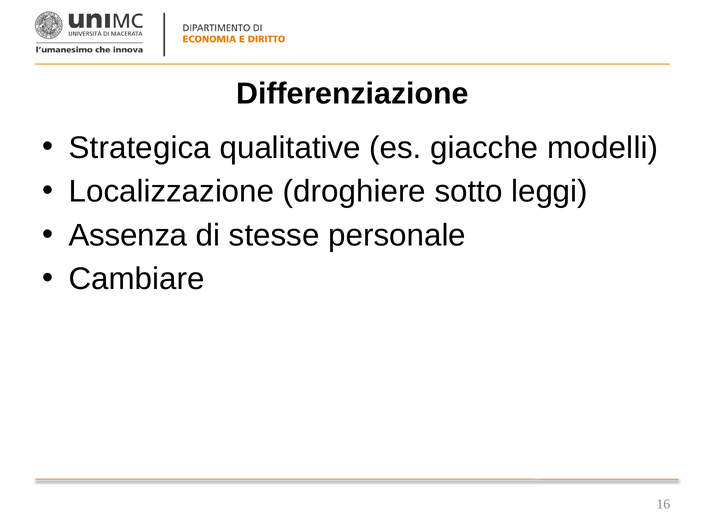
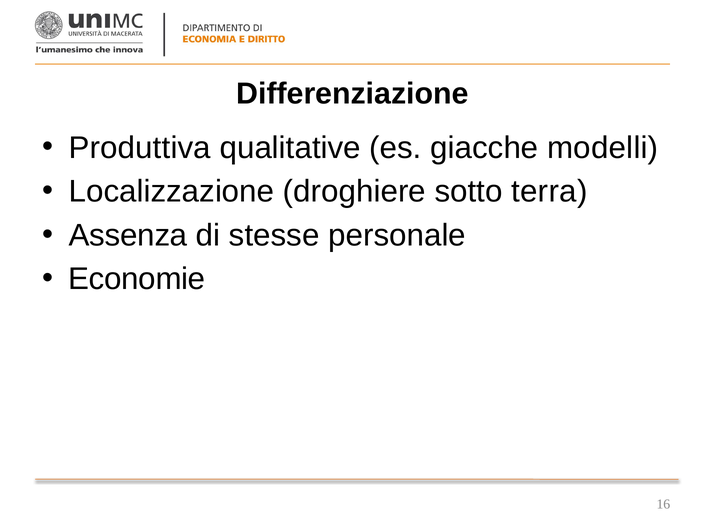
Strategica: Strategica -> Produttiva
leggi: leggi -> terra
Cambiare: Cambiare -> Economie
